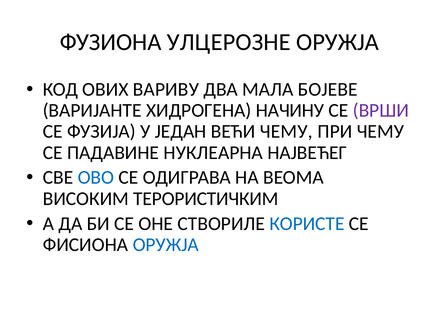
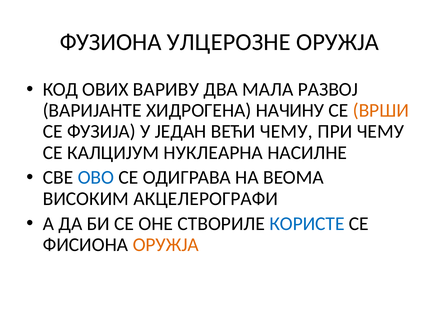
БОЈЕВЕ: БОЈЕВЕ -> РАЗВОЈ
ВРШИ colour: purple -> orange
ПАДАВИНЕ: ПАДАВИНЕ -> КАЛЦИЈУМ
НАЈВЕЋЕГ: НАЈВЕЋЕГ -> НАСИЛНЕ
ТЕРОРИСТИЧКИМ: ТЕРОРИСТИЧКИМ -> АКЦЕЛЕРОГРАФИ
ОРУЖЈА at (166, 245) colour: blue -> orange
